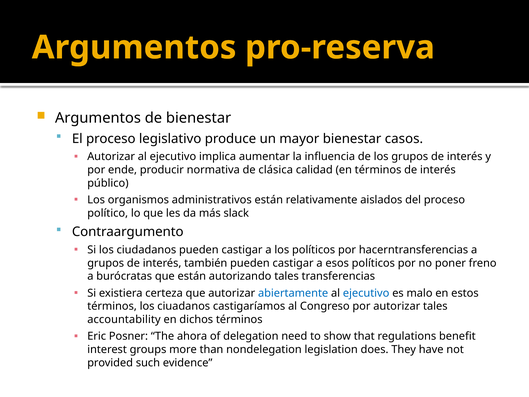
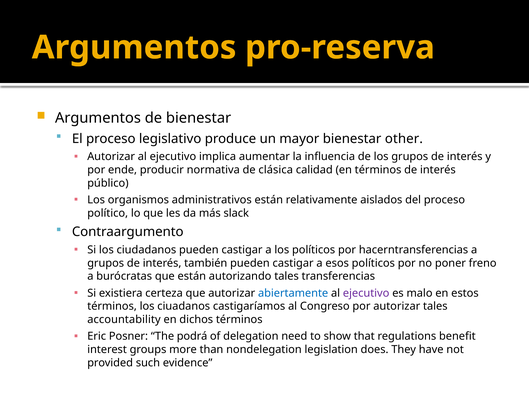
casos: casos -> other
ejecutivo at (366, 293) colour: blue -> purple
ahora: ahora -> podrá
